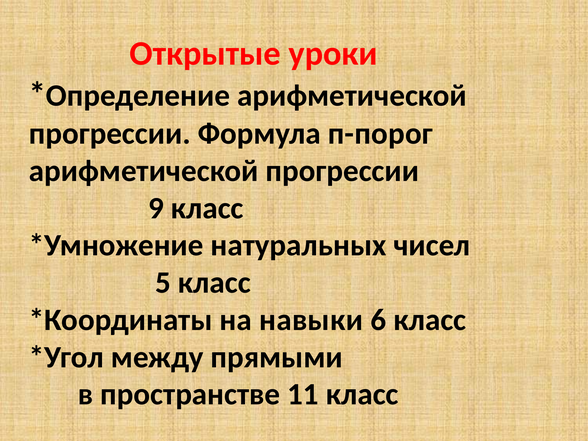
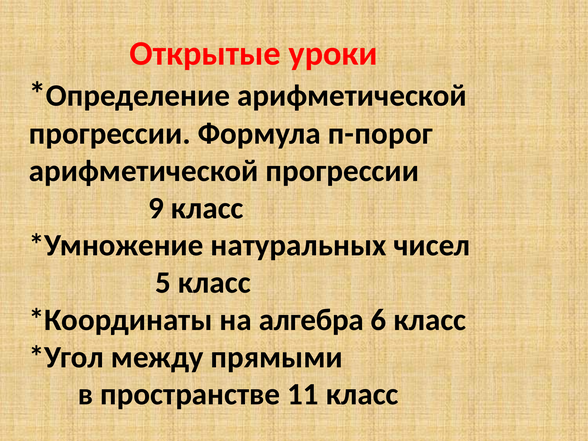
навыки: навыки -> алгебра
